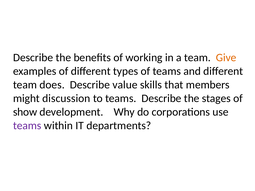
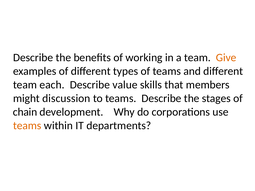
does: does -> each
show: show -> chain
teams at (27, 126) colour: purple -> orange
